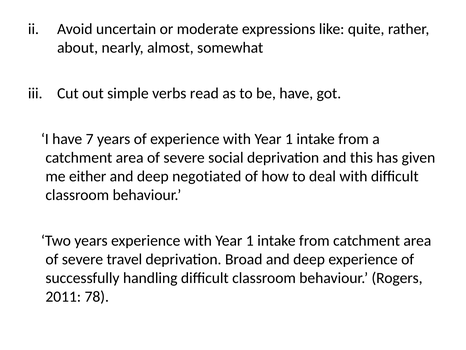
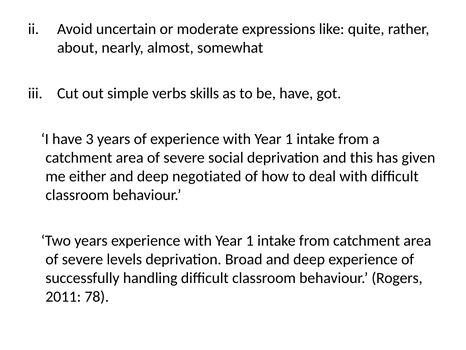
read: read -> skills
7: 7 -> 3
travel: travel -> levels
